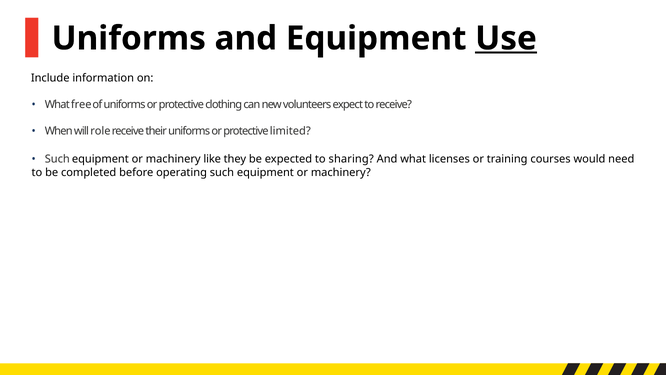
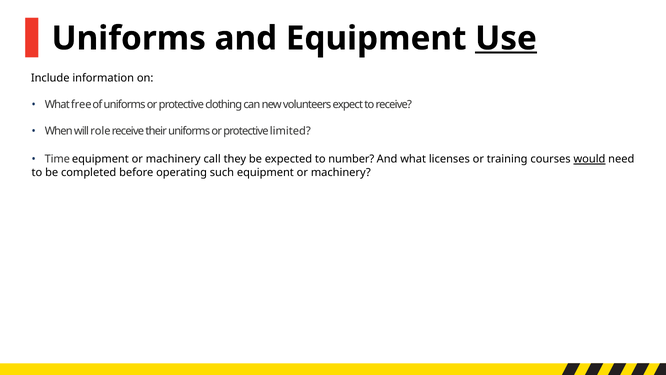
Such at (57, 159): Such -> Time
like: like -> call
sharing: sharing -> number
would underline: none -> present
